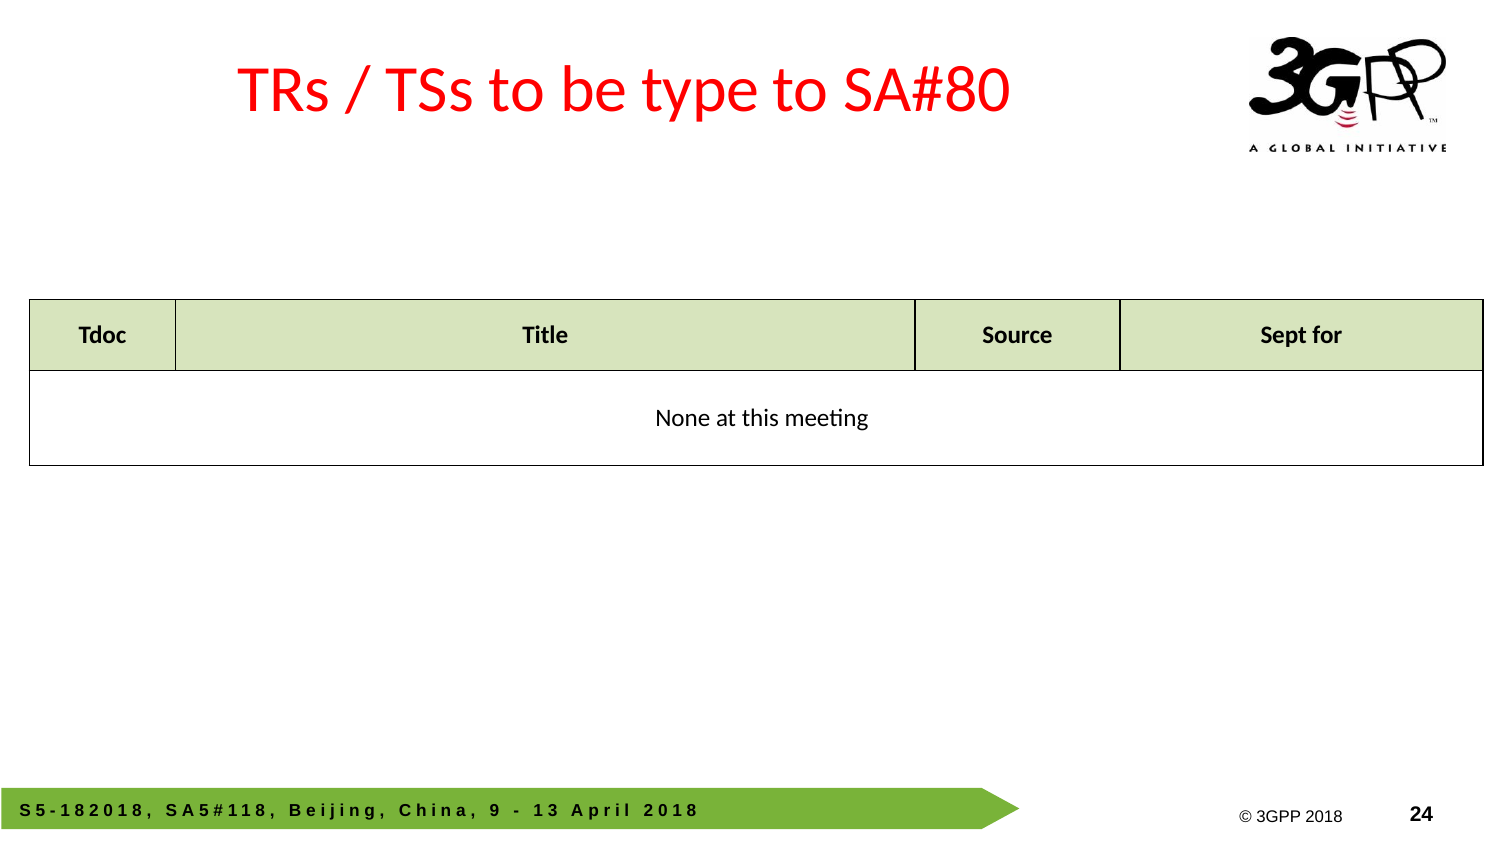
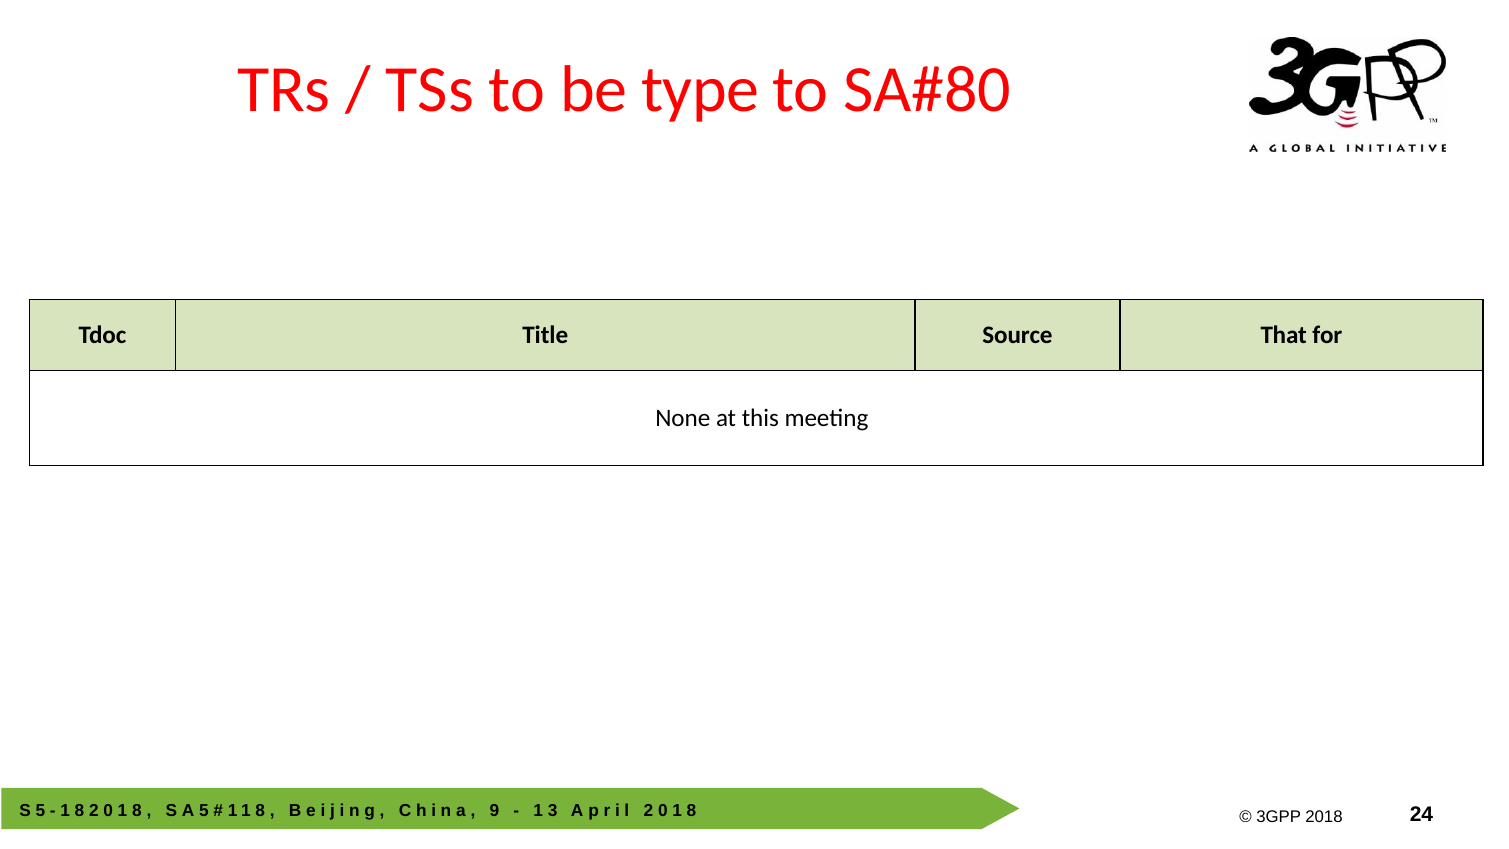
Sept: Sept -> That
